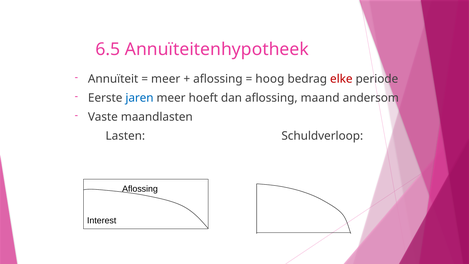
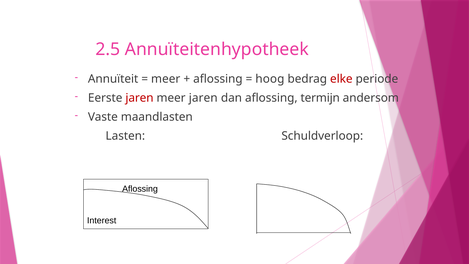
6.5: 6.5 -> 2.5
jaren at (139, 98) colour: blue -> red
meer hoeft: hoeft -> jaren
maand: maand -> termijn
